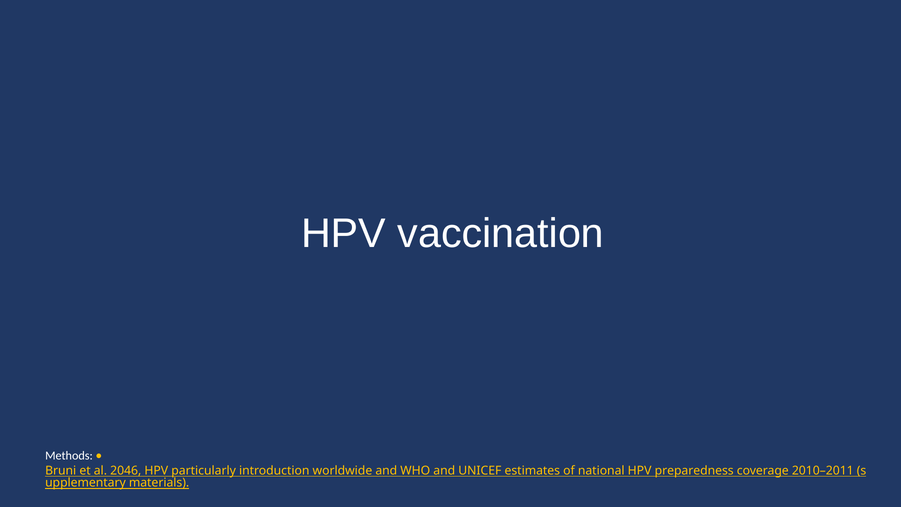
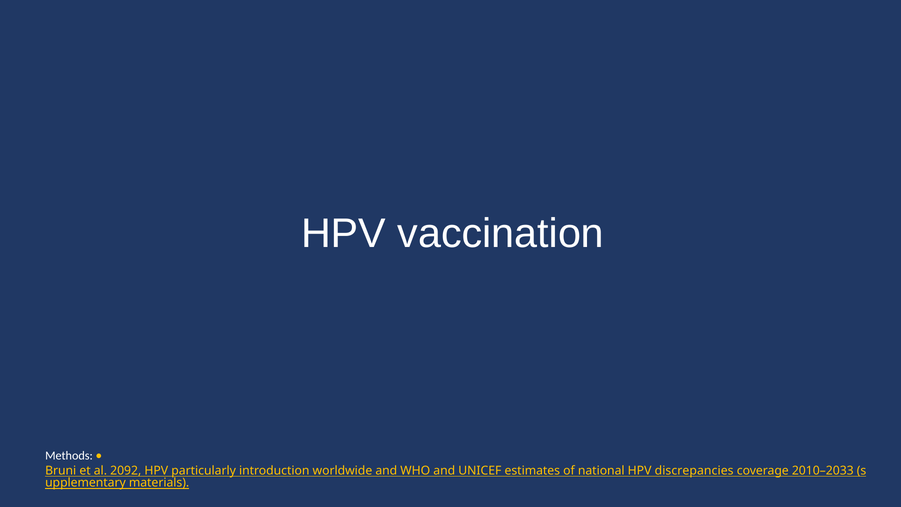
2046: 2046 -> 2092
preparedness: preparedness -> discrepancies
2010–2011: 2010–2011 -> 2010–2033
